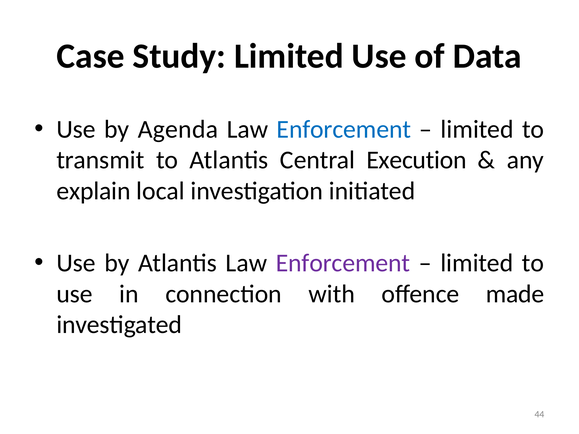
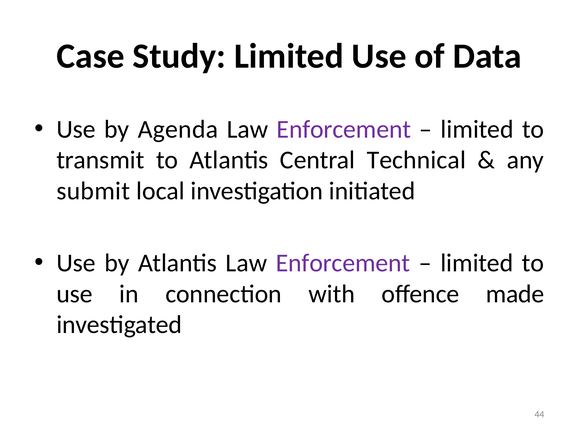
Enforcement at (344, 129) colour: blue -> purple
Execution: Execution -> Technical
explain: explain -> submit
